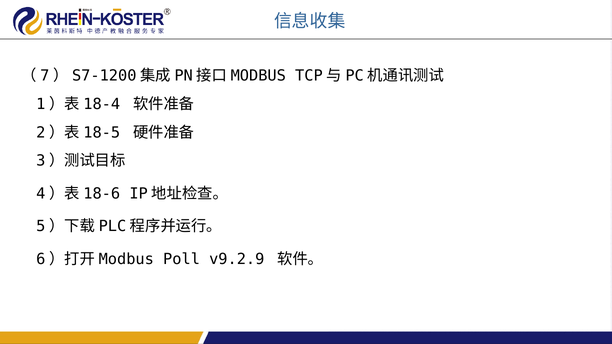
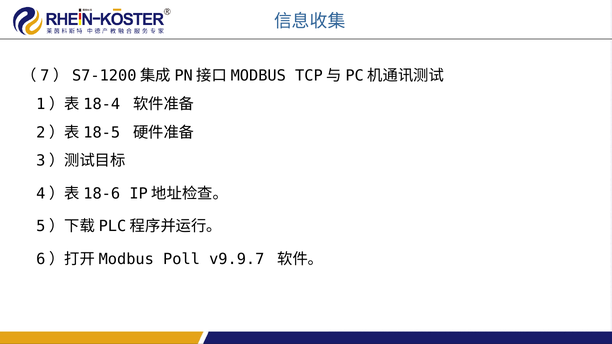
v9.2.9: v9.2.9 -> v9.9.7
